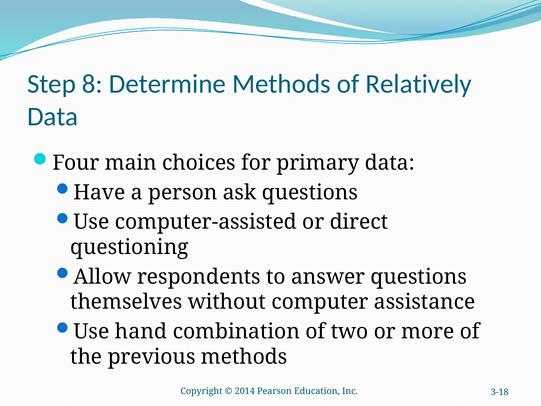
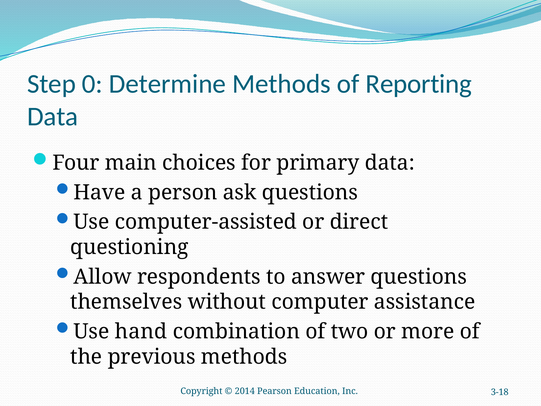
8: 8 -> 0
Relatively: Relatively -> Reporting
